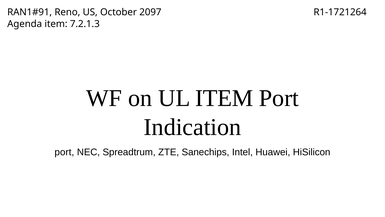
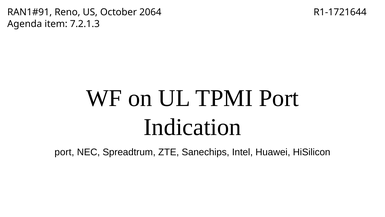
2097: 2097 -> 2064
R1-1721264: R1-1721264 -> R1-1721644
UL ITEM: ITEM -> TPMI
